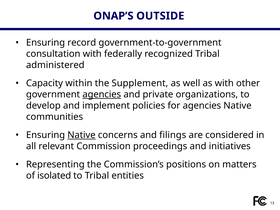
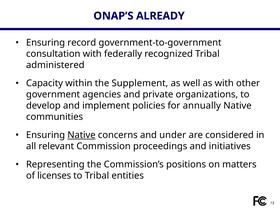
OUTSIDE: OUTSIDE -> ALREADY
agencies at (102, 94) underline: present -> none
for agencies: agencies -> annually
filings: filings -> under
isolated: isolated -> licenses
